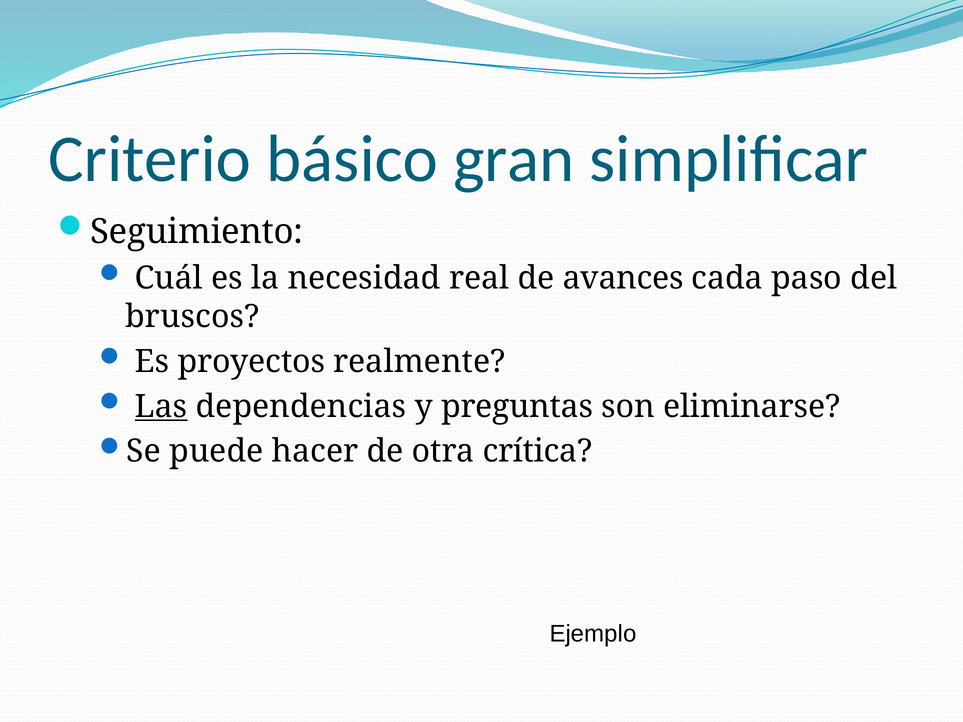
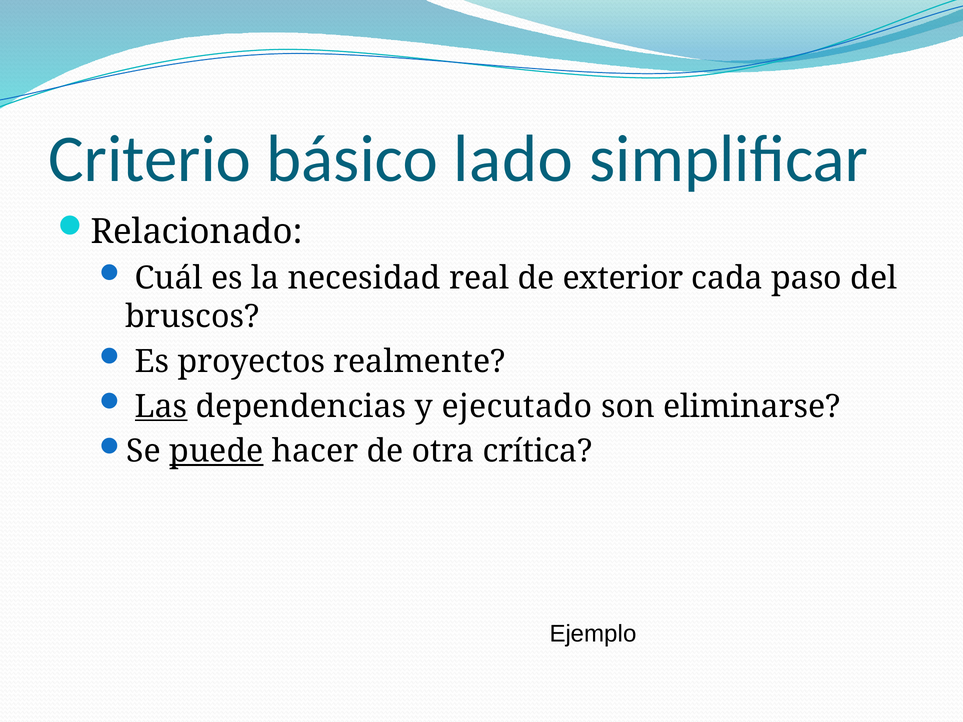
gran: gran -> lado
Seguimiento: Seguimiento -> Relacionado
avances: avances -> exterior
preguntas: preguntas -> ejecutado
puede underline: none -> present
